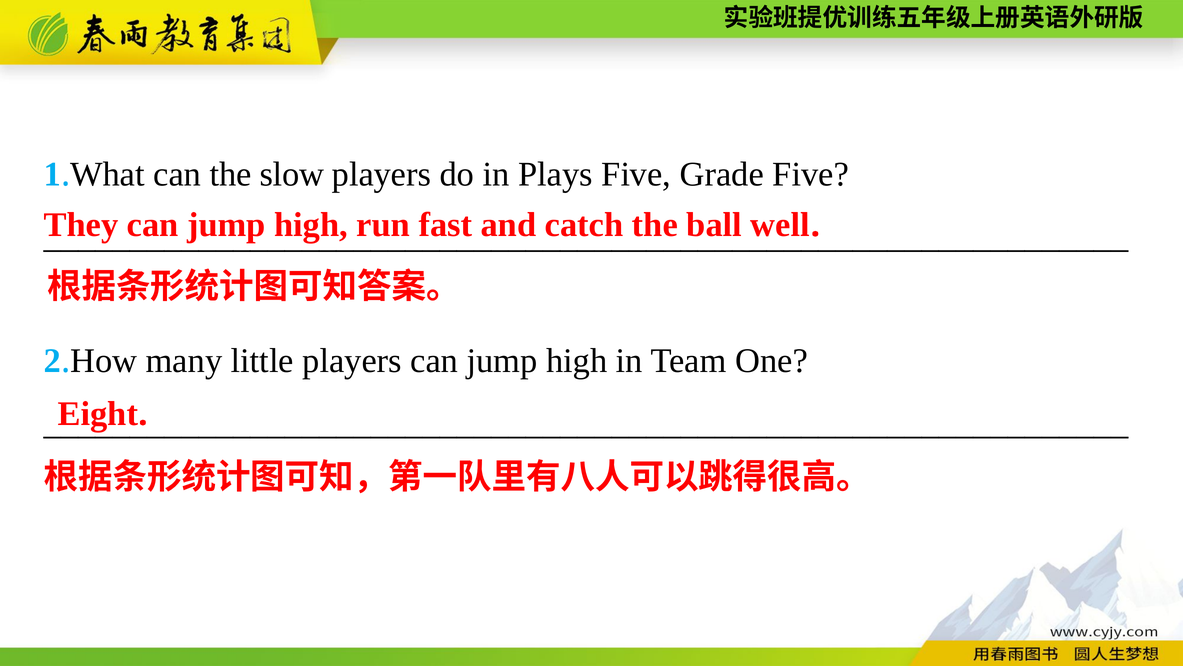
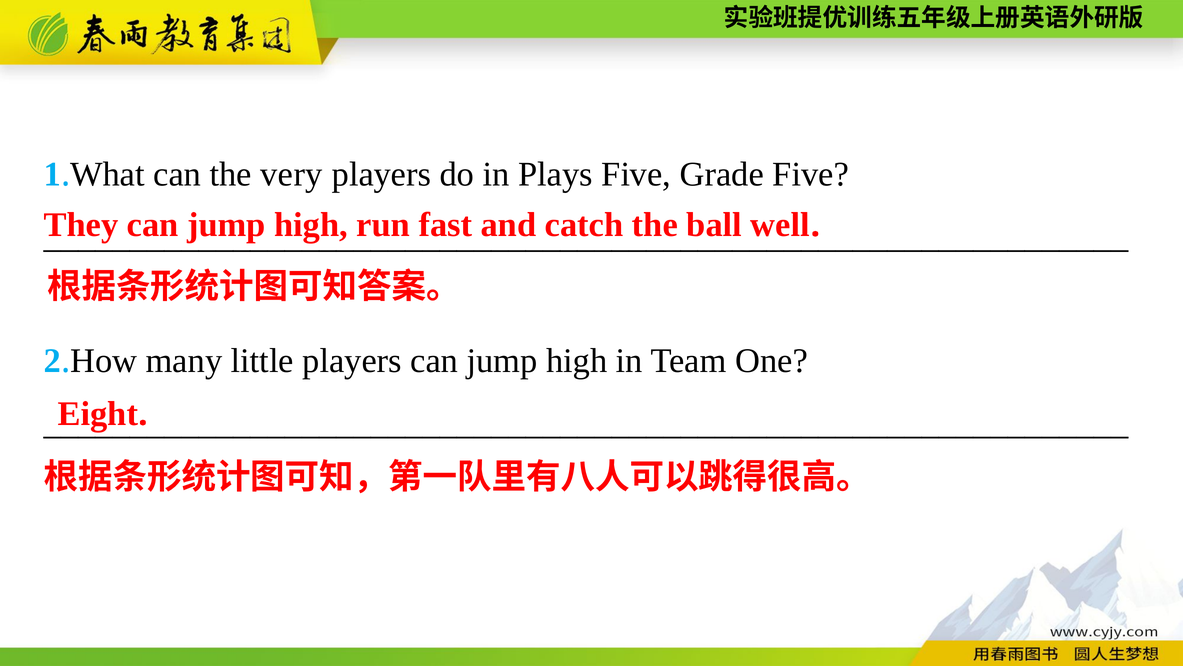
slow: slow -> very
